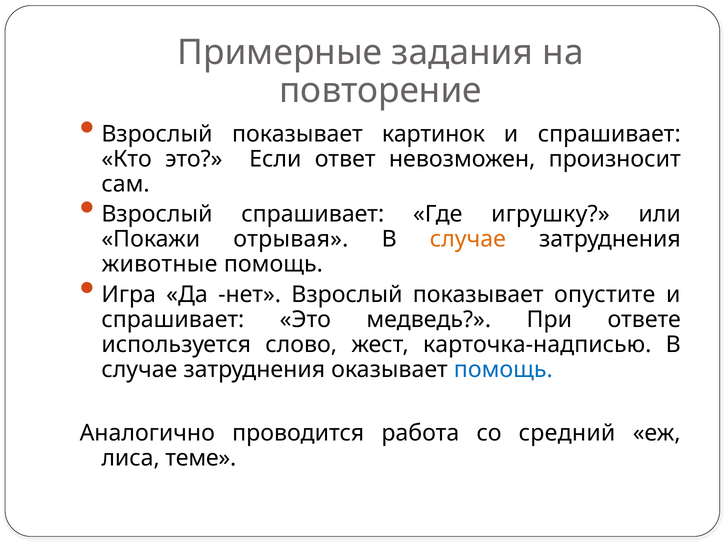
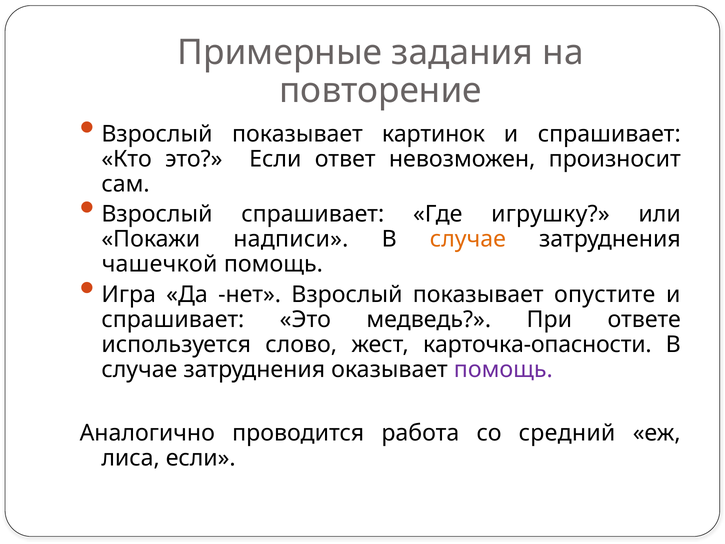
отрывая: отрывая -> надписи
животные: животные -> чашечкой
карточка-надписью: карточка-надписью -> карточка-опасности
помощь at (503, 369) colour: blue -> purple
лиса теме: теме -> если
